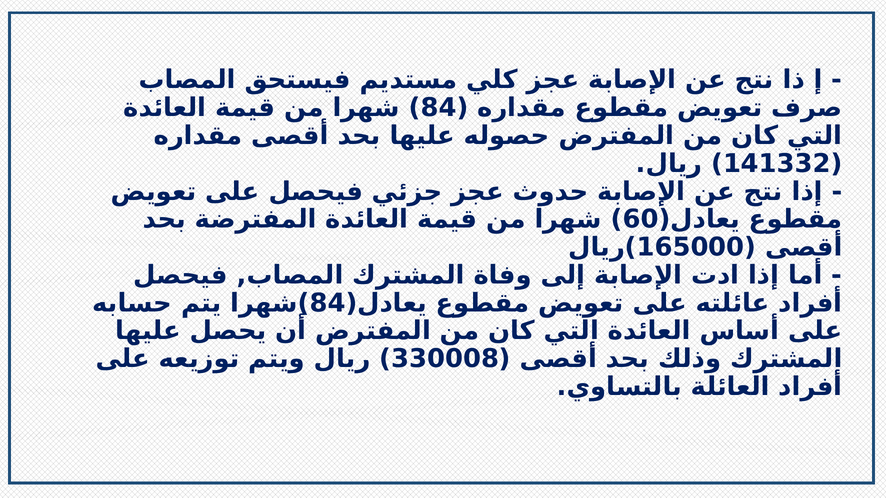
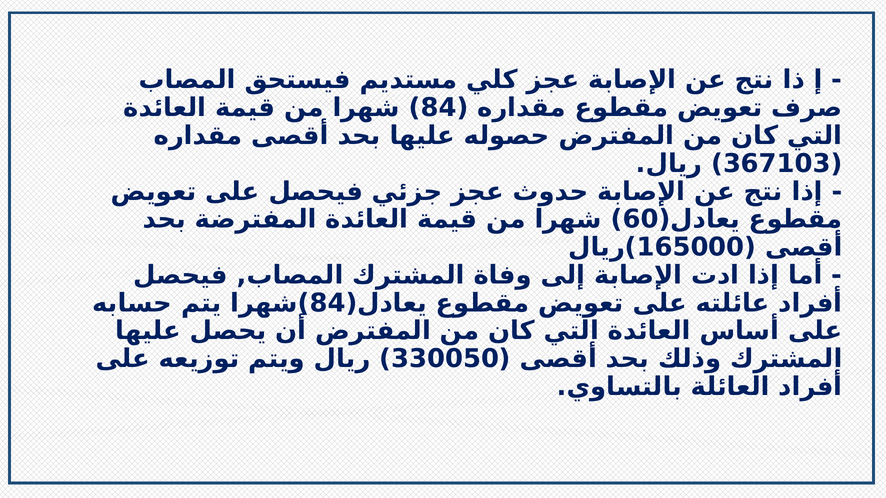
141332: 141332 -> 367103
330008: 330008 -> 330050
